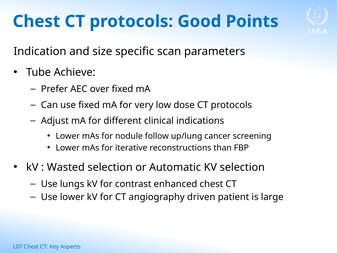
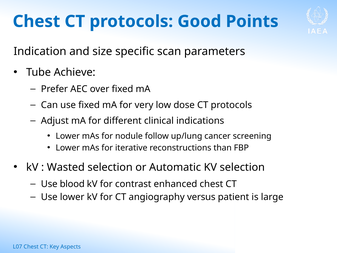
lungs: lungs -> blood
driven: driven -> versus
